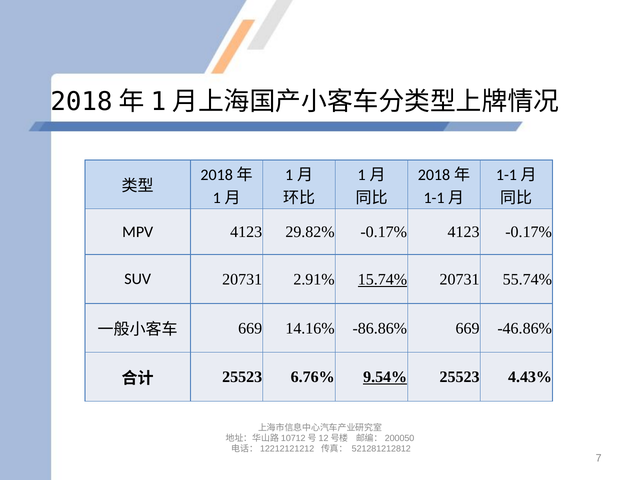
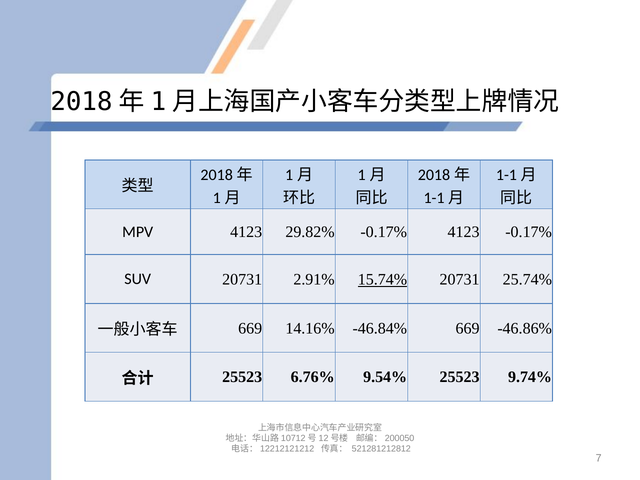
55.74%: 55.74% -> 25.74%
-86.86%: -86.86% -> -46.84%
9.54% underline: present -> none
4.43%: 4.43% -> 9.74%
